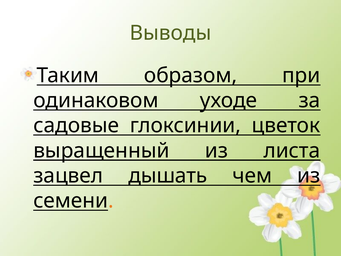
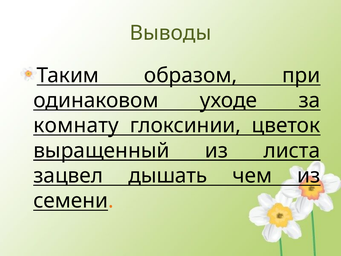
садовые: садовые -> комнату
